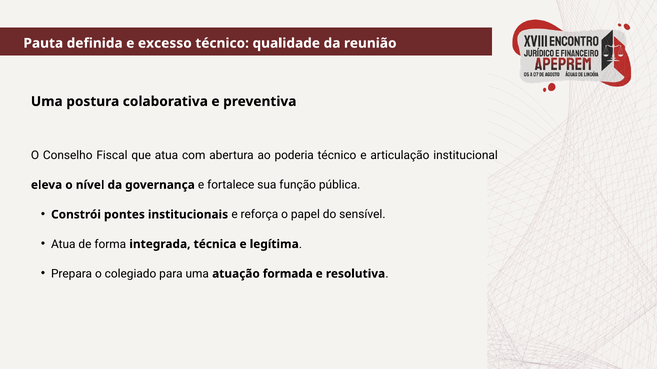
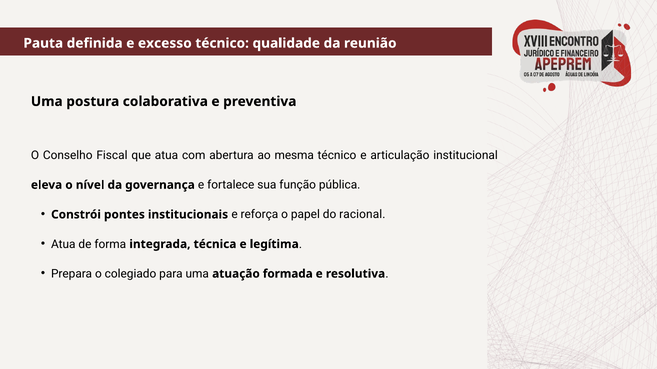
poderia: poderia -> mesma
sensível: sensível -> racional
